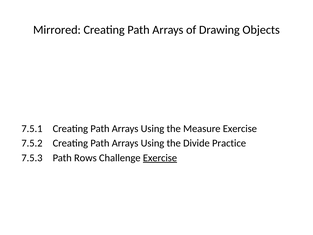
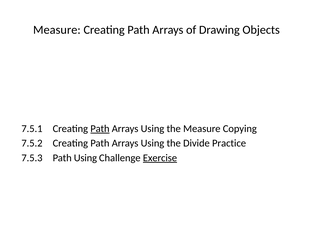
Mirrored at (57, 30): Mirrored -> Measure
Path at (100, 129) underline: none -> present
Measure Exercise: Exercise -> Copying
Path Rows: Rows -> Using
